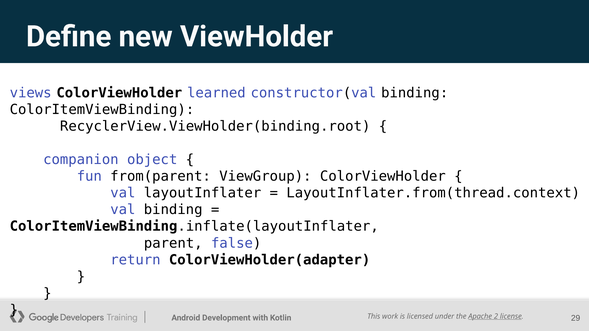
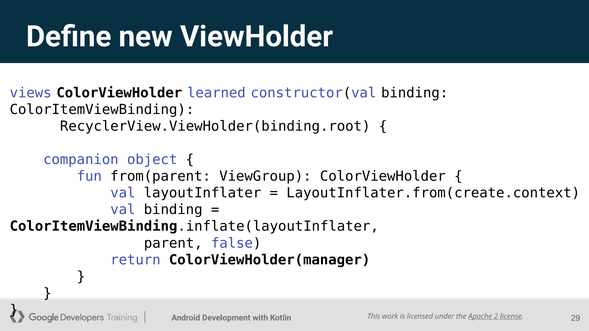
LayoutInflater.from(thread.context: LayoutInflater.from(thread.context -> LayoutInflater.from(create.context
ColorViewHolder(adapter: ColorViewHolder(adapter -> ColorViewHolder(manager
